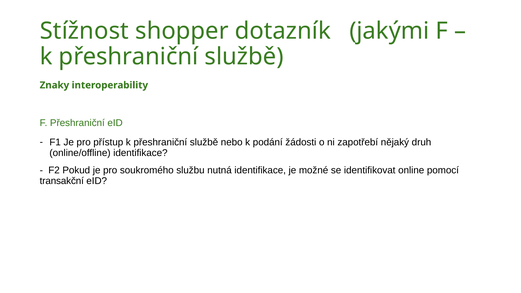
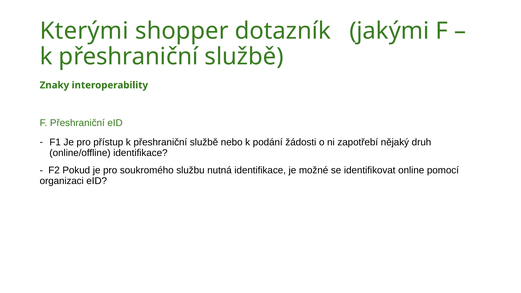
Stížnost: Stížnost -> Kterými
transakční: transakční -> organizaci
